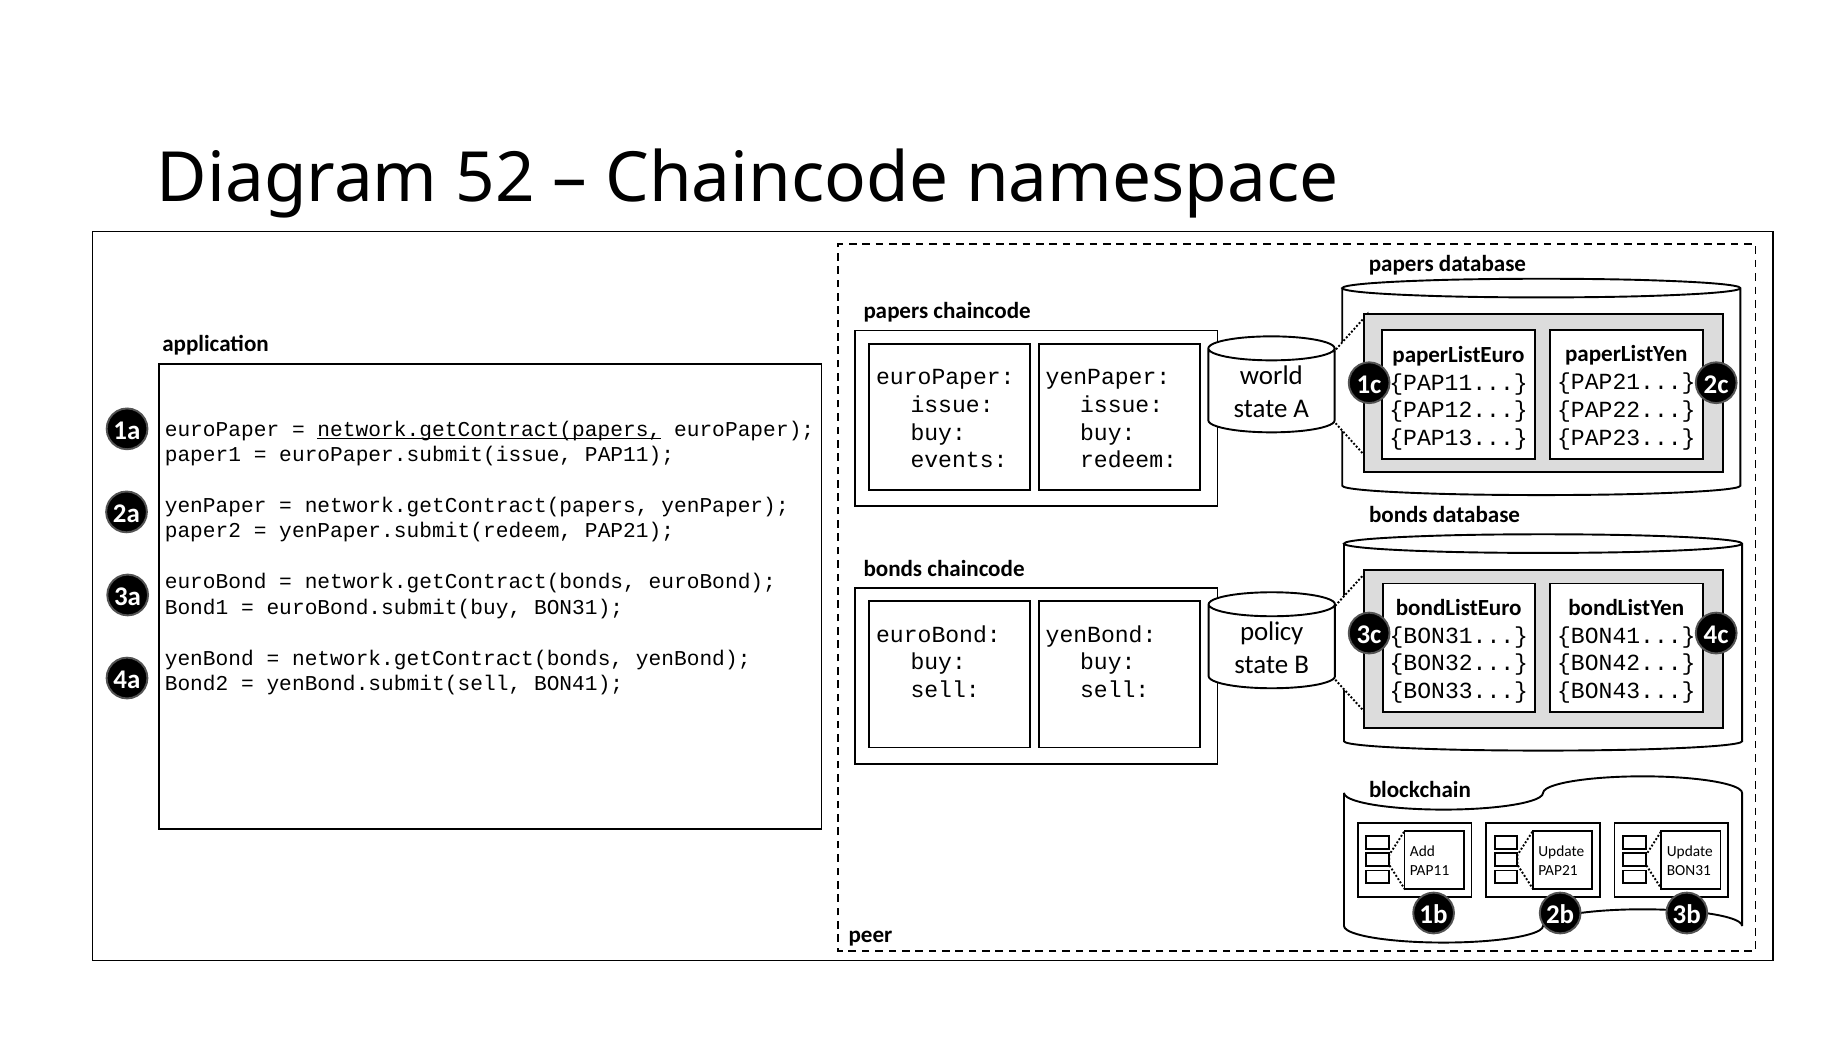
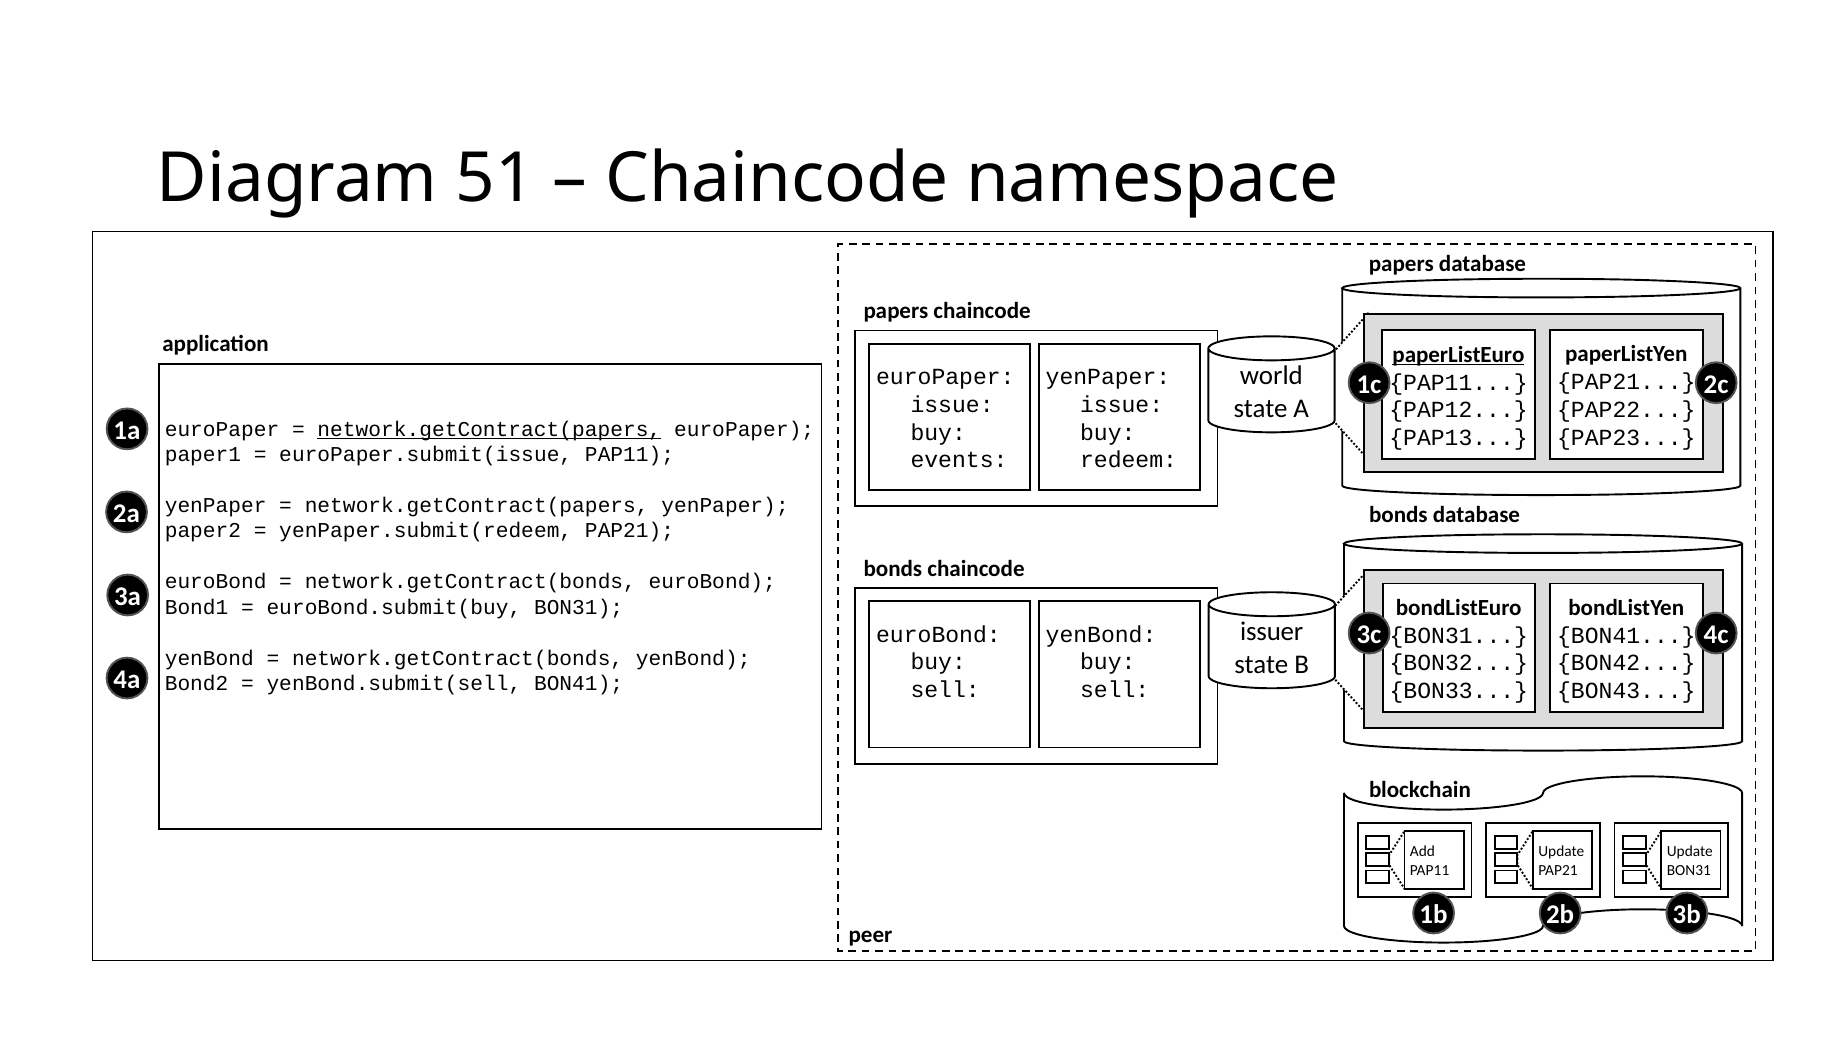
52: 52 -> 51
paperListEuro underline: none -> present
policy: policy -> issuer
